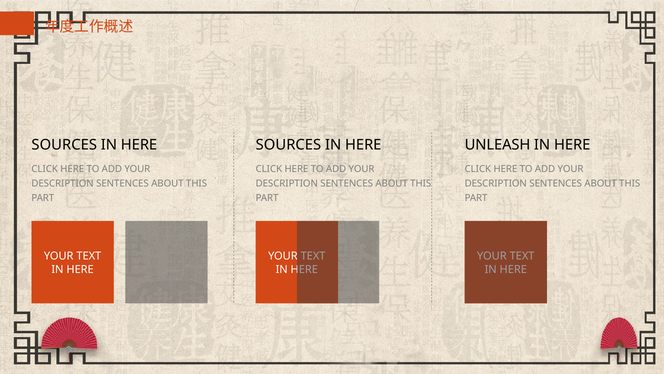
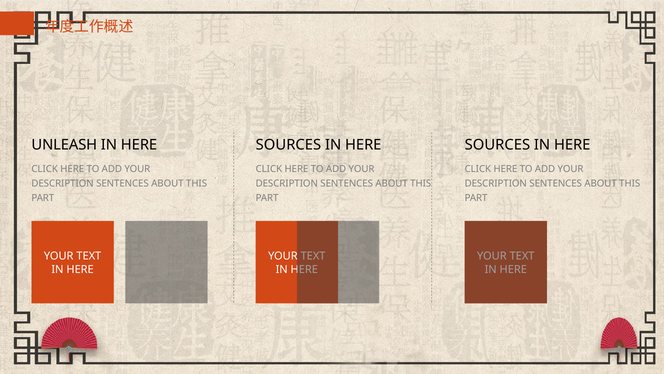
SOURCES at (64, 145): SOURCES -> UNLEASH
UNLEASH at (498, 145): UNLEASH -> SOURCES
